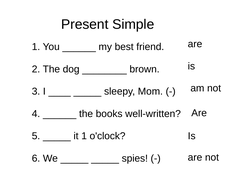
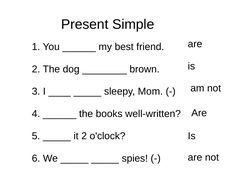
it 1: 1 -> 2
